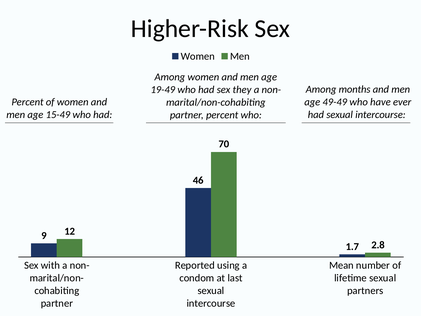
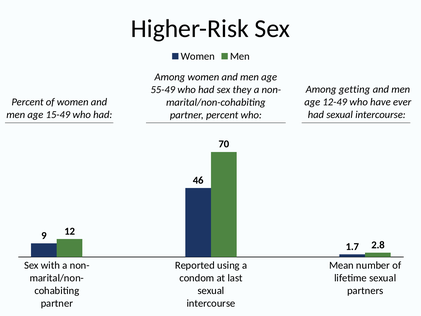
months: months -> getting
19-49: 19-49 -> 55-49
49-49: 49-49 -> 12-49
